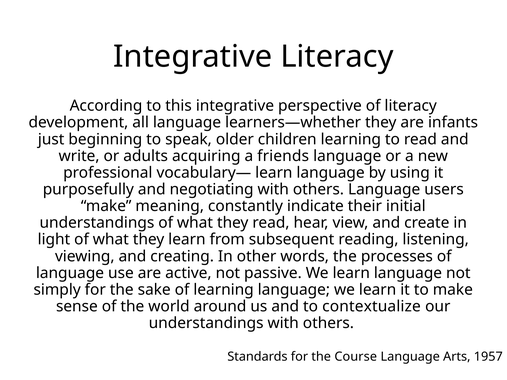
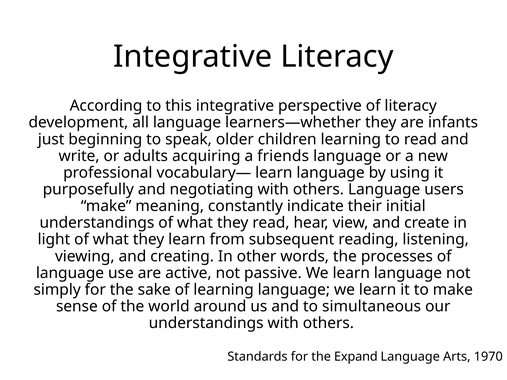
contextualize: contextualize -> simultaneous
Course: Course -> Expand
1957: 1957 -> 1970
